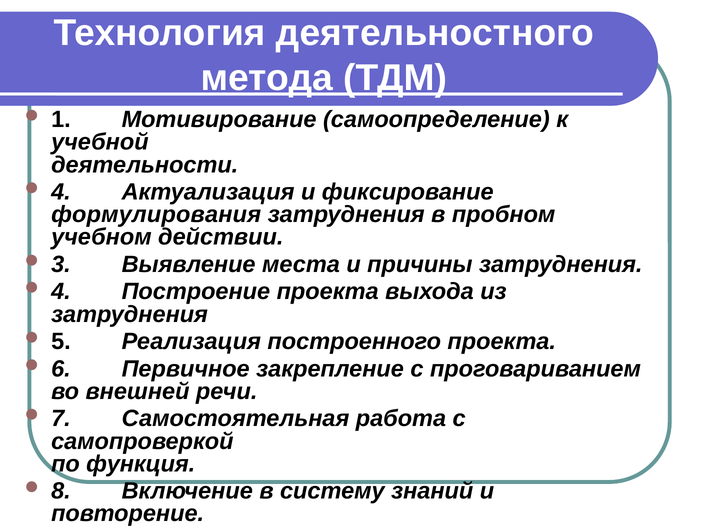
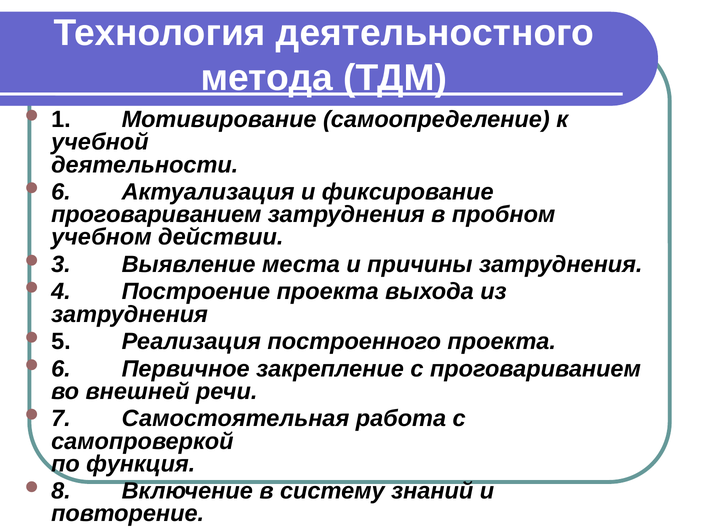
4 at (61, 192): 4 -> 6
формулирования at (156, 215): формулирования -> проговариванием
